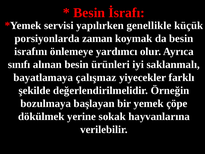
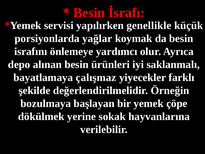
zaman: zaman -> yağlar
sınıfı: sınıfı -> depo
